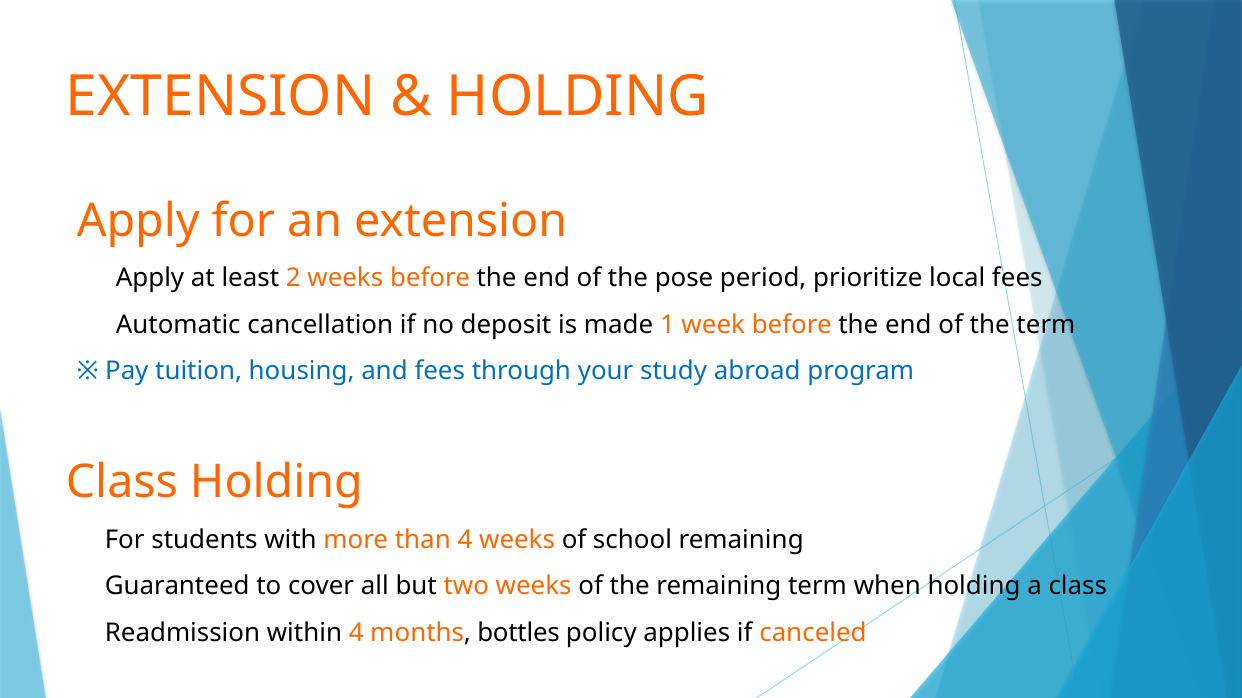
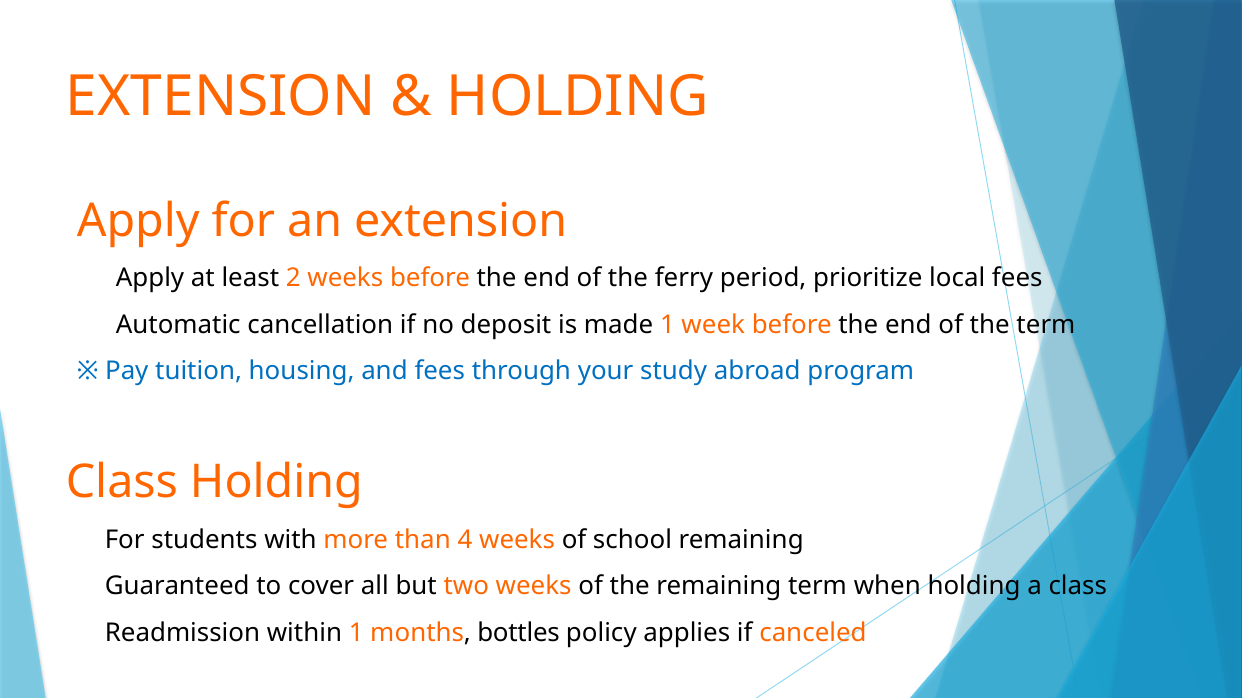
pose: pose -> ferry
within 4: 4 -> 1
